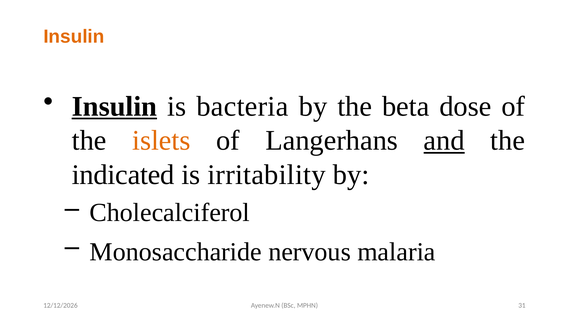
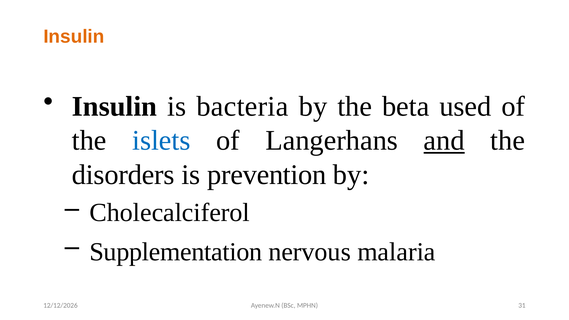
Insulin at (114, 106) underline: present -> none
dose: dose -> used
islets colour: orange -> blue
indicated: indicated -> disorders
irritability: irritability -> prevention
Monosaccharide: Monosaccharide -> Supplementation
